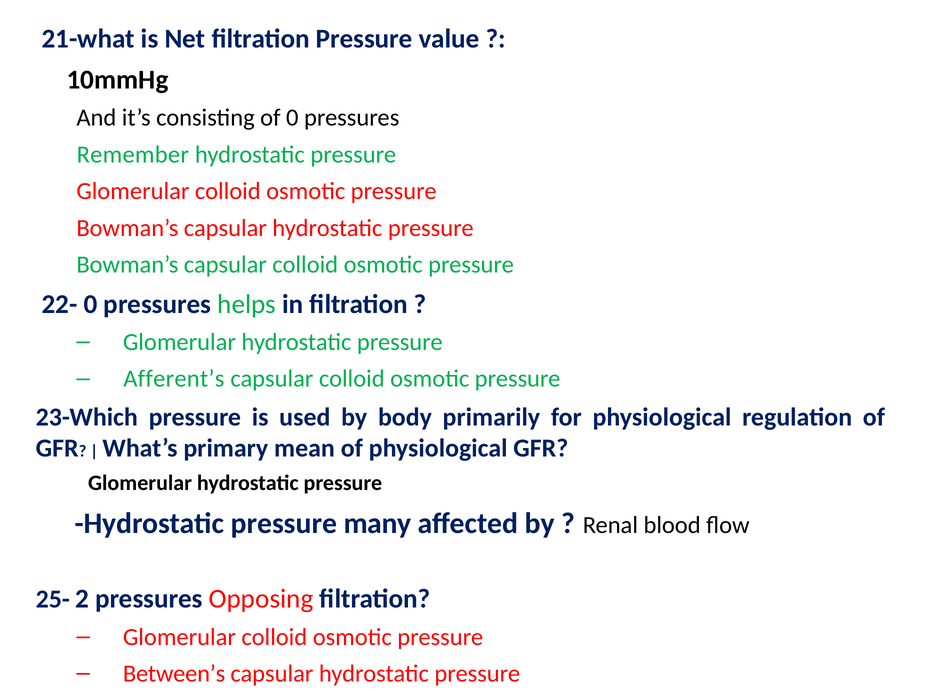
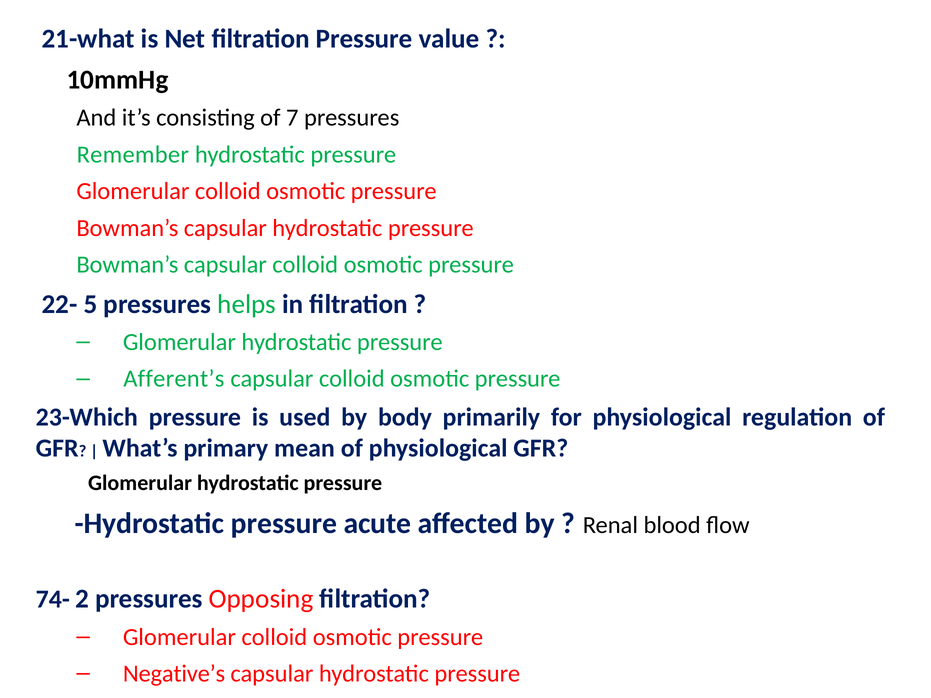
of 0: 0 -> 7
22- 0: 0 -> 5
many: many -> acute
25-: 25- -> 74-
Between’s: Between’s -> Negative’s
